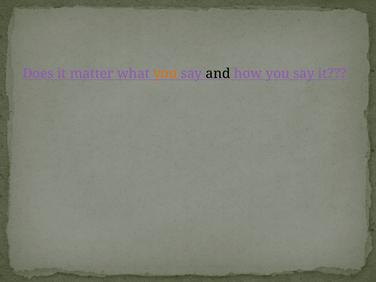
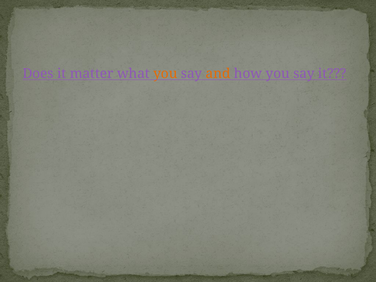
and colour: black -> orange
